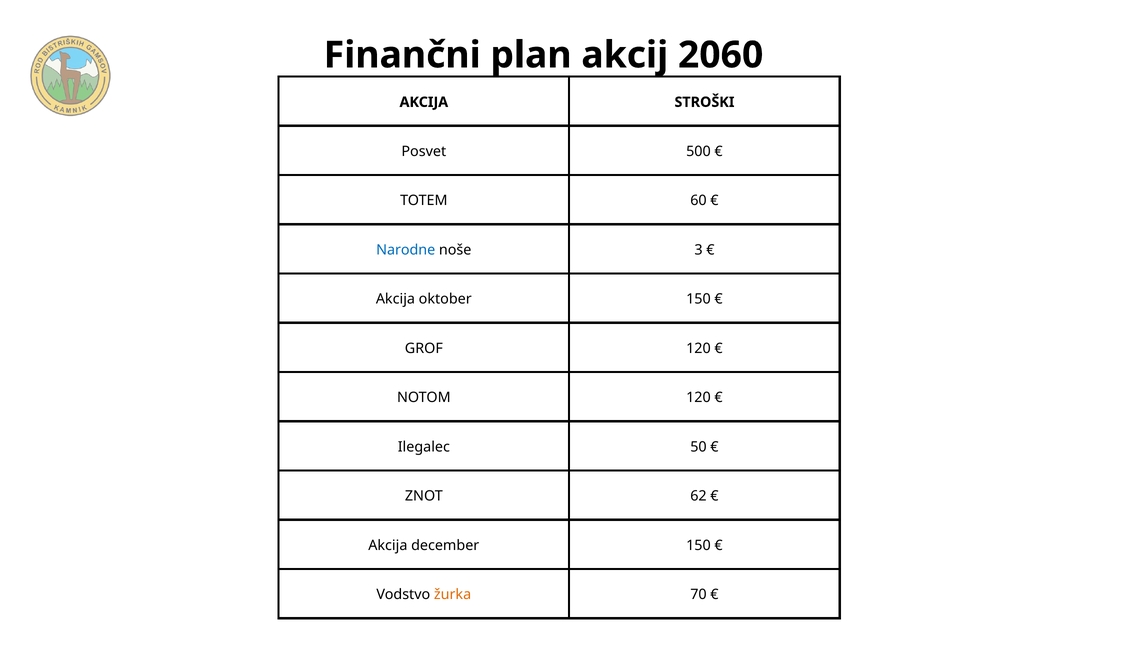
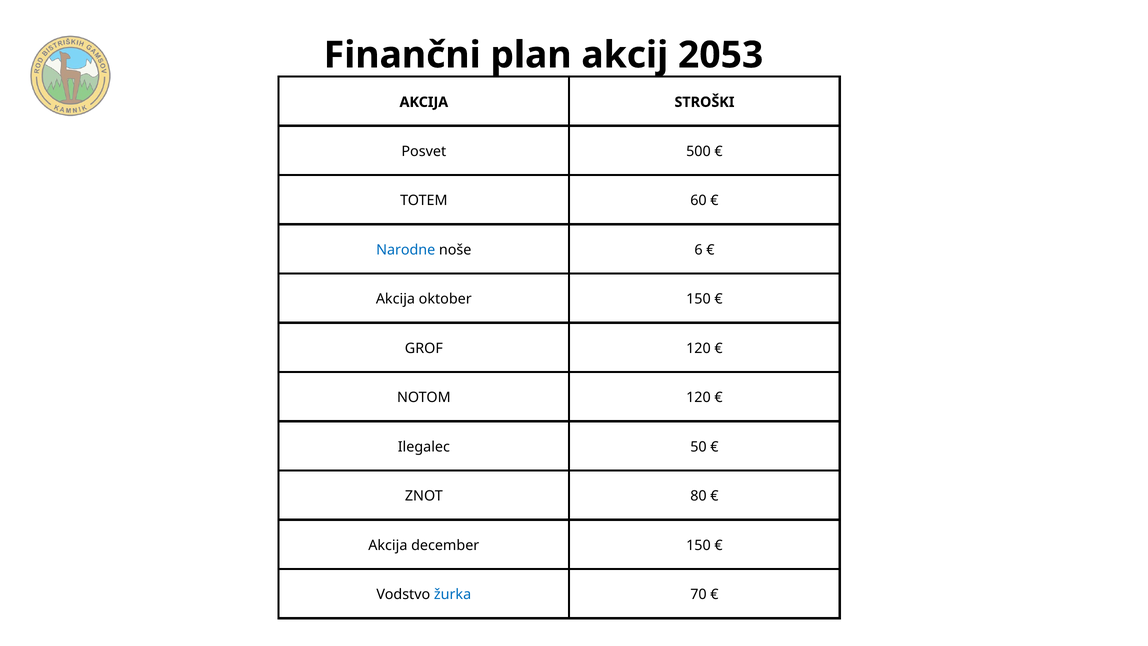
2060: 2060 -> 2053
3: 3 -> 6
62: 62 -> 80
žurka colour: orange -> blue
